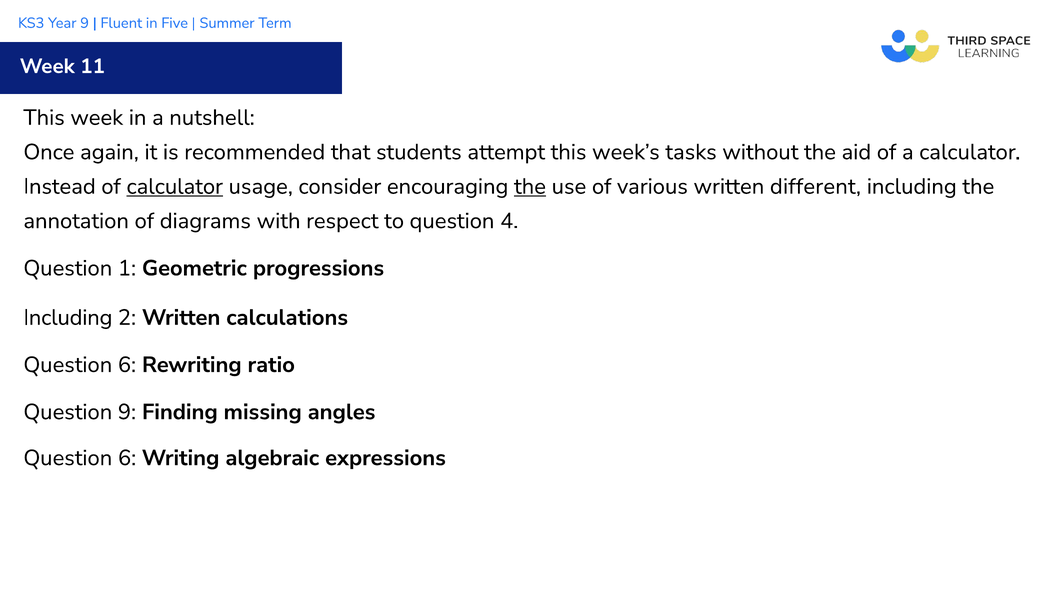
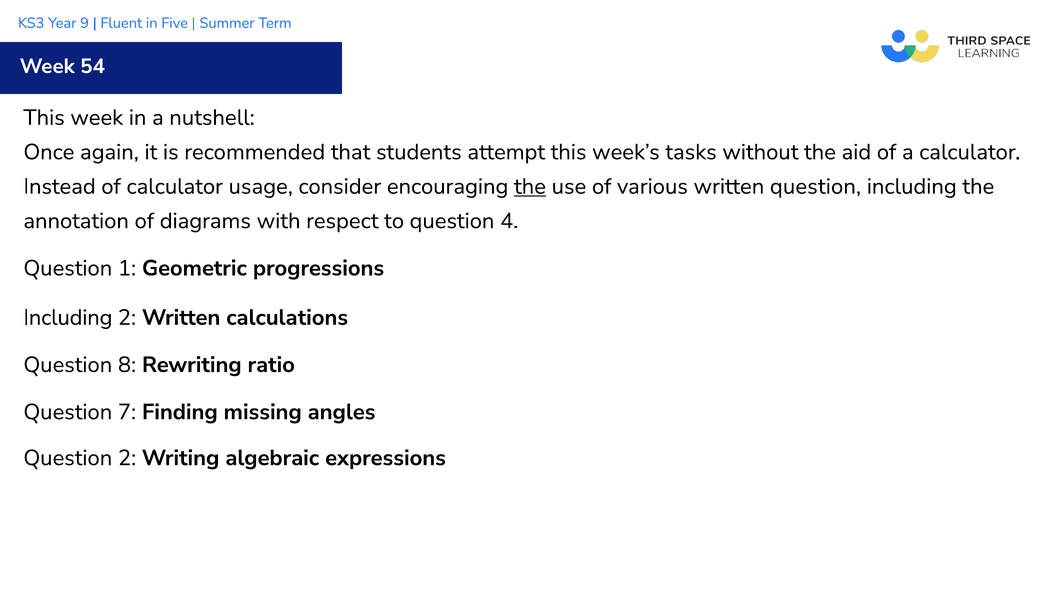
11: 11 -> 54
calculator at (175, 186) underline: present -> none
written different: different -> question
6 at (127, 364): 6 -> 8
Question 9: 9 -> 7
6 at (127, 458): 6 -> 2
